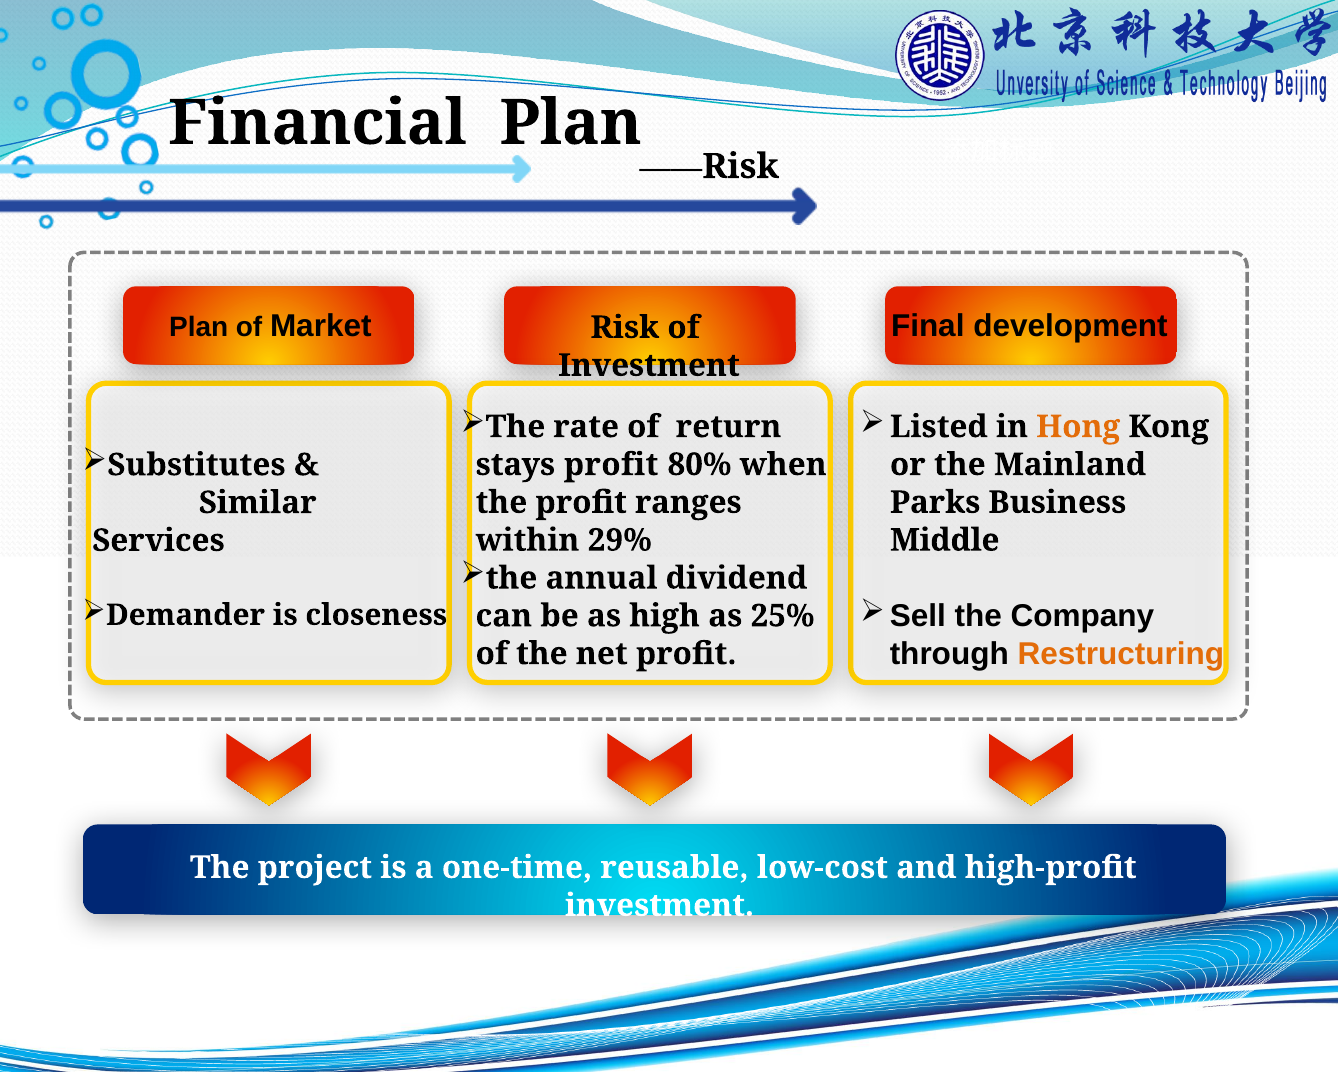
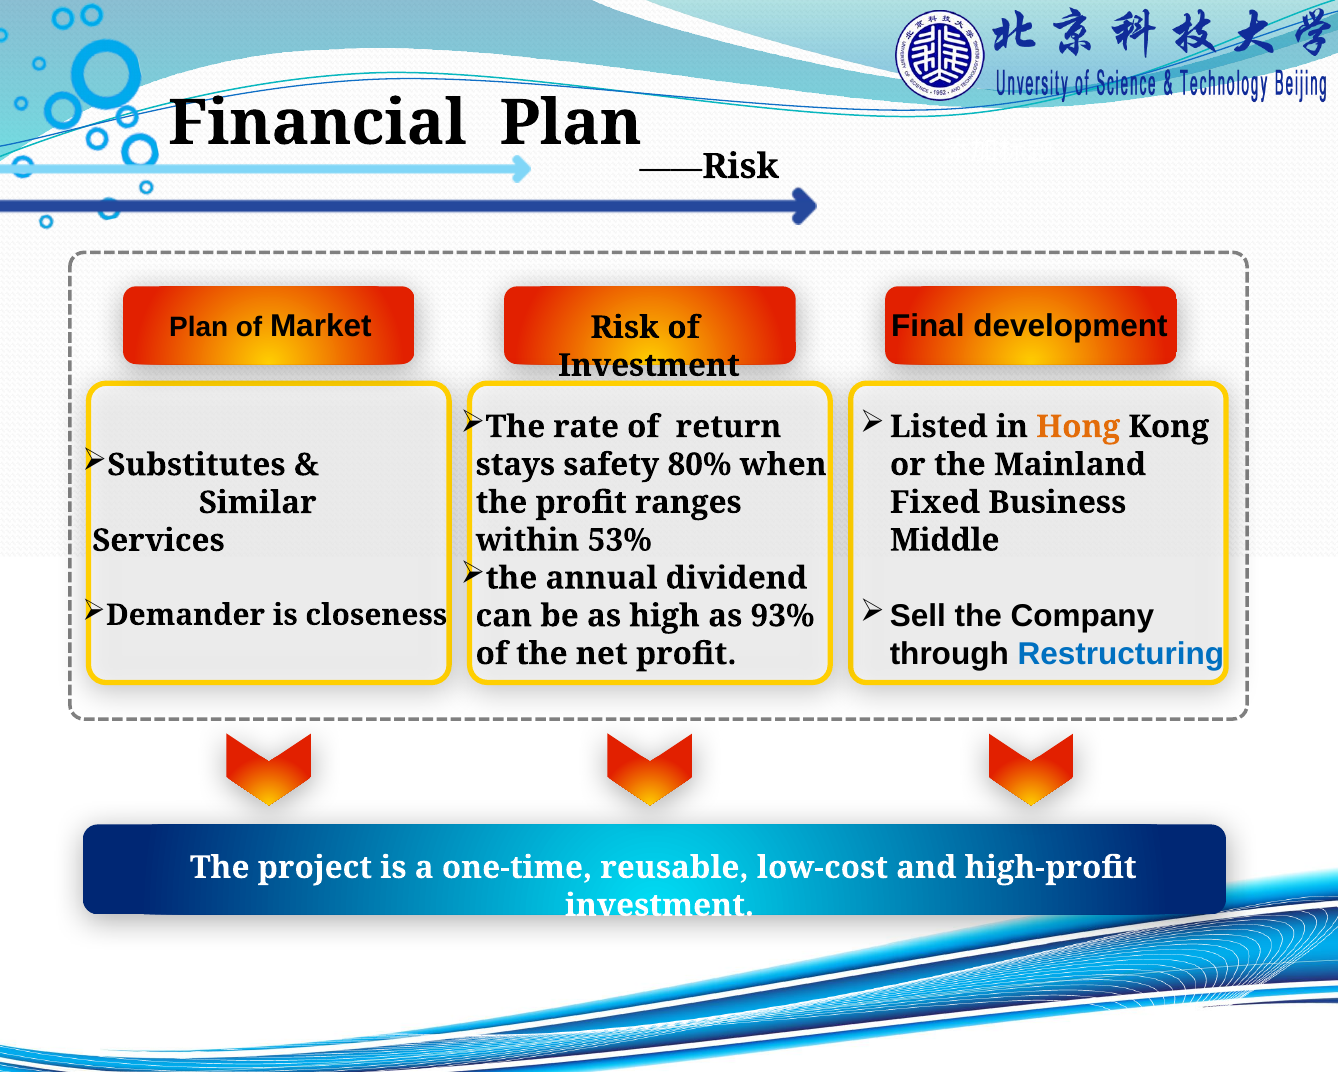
stays profit: profit -> safety
Parks: Parks -> Fixed
29%: 29% -> 53%
25%: 25% -> 93%
Restructuring colour: orange -> blue
